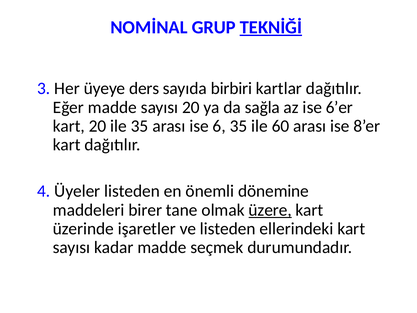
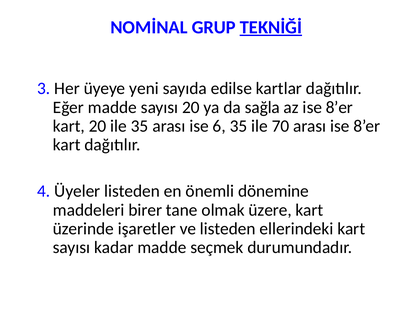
ders: ders -> yeni
birbiri: birbiri -> edilse
az ise 6’er: 6’er -> 8’er
60: 60 -> 70
üzere underline: present -> none
